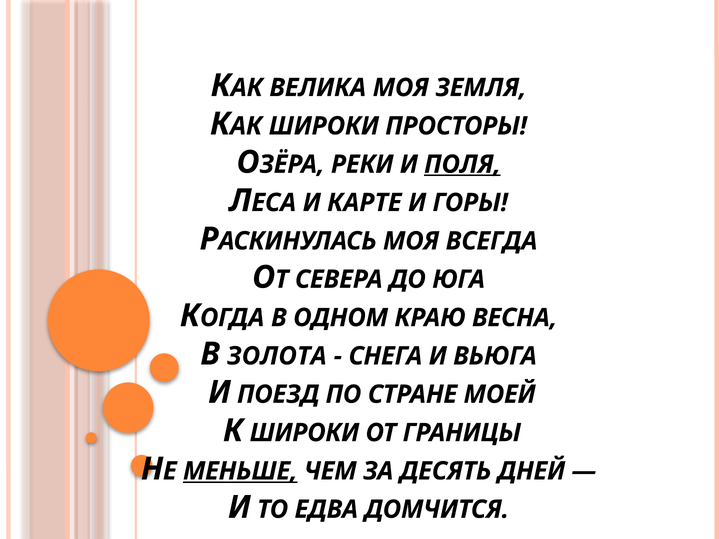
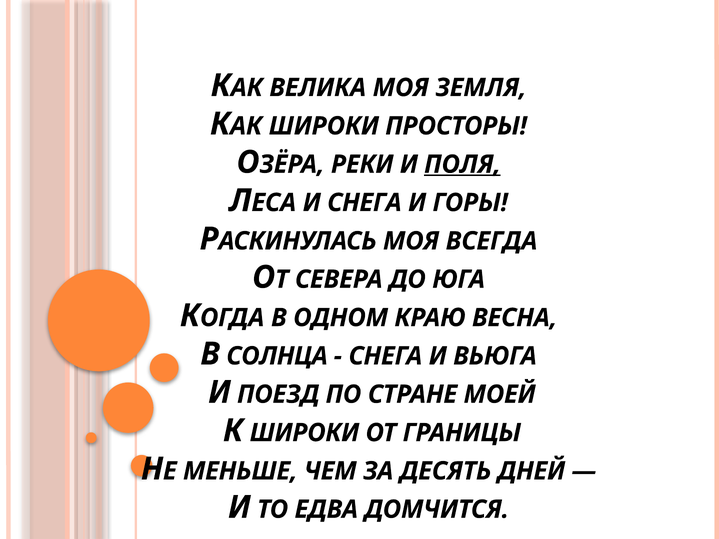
И КАРТЕ: КАРТЕ -> СНЕГА
ЗОЛОТА: ЗОЛОТА -> СОЛНЦА
МЕНЬШЕ underline: present -> none
